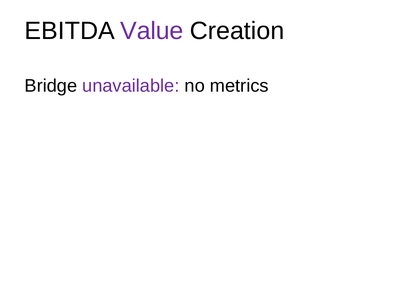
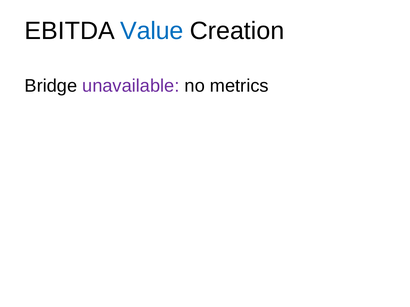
Value colour: purple -> blue
